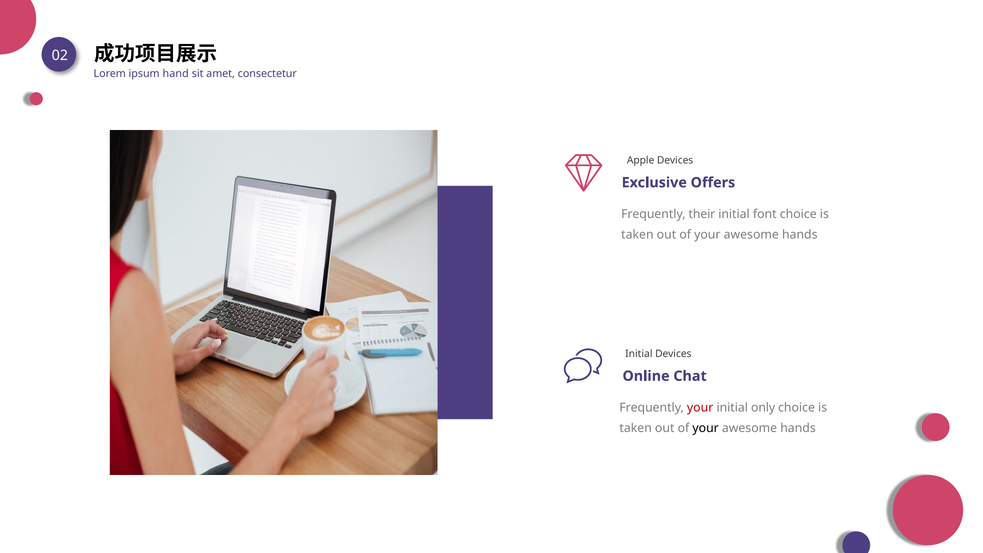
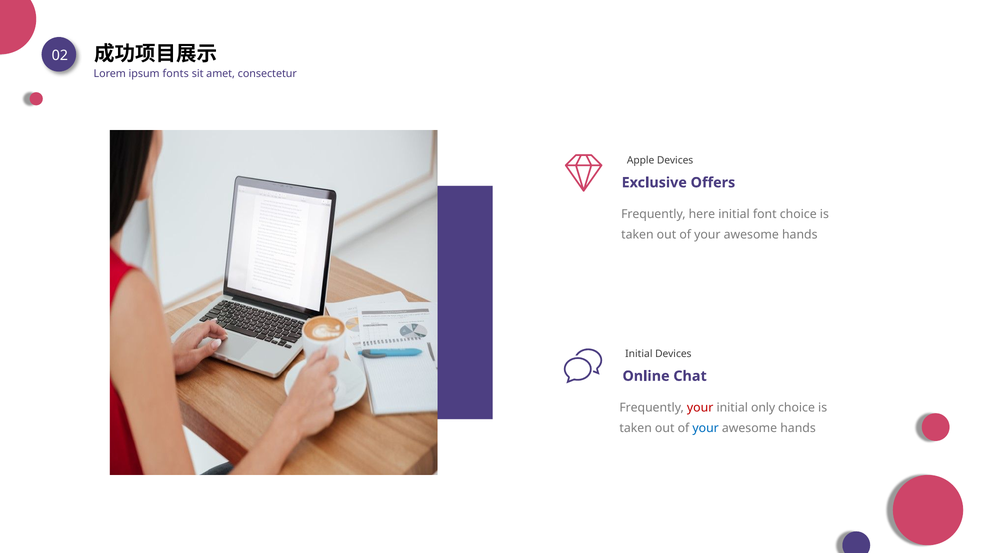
hand: hand -> fonts
their: their -> here
your at (706, 428) colour: black -> blue
